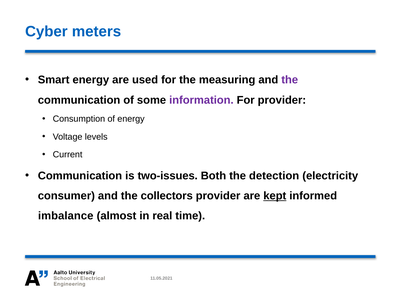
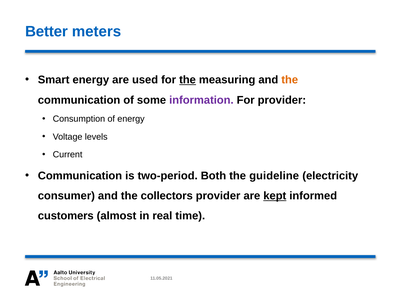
Cyber: Cyber -> Better
the at (188, 80) underline: none -> present
the at (290, 80) colour: purple -> orange
two-issues: two-issues -> two-period
detection: detection -> guideline
imbalance: imbalance -> customers
